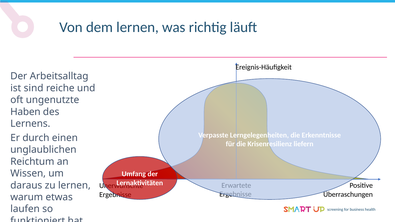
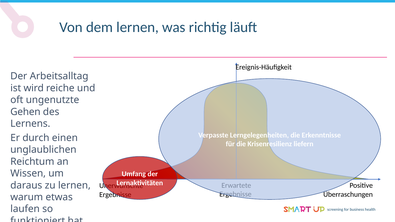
sind: sind -> wird
Haben: Haben -> Gehen
